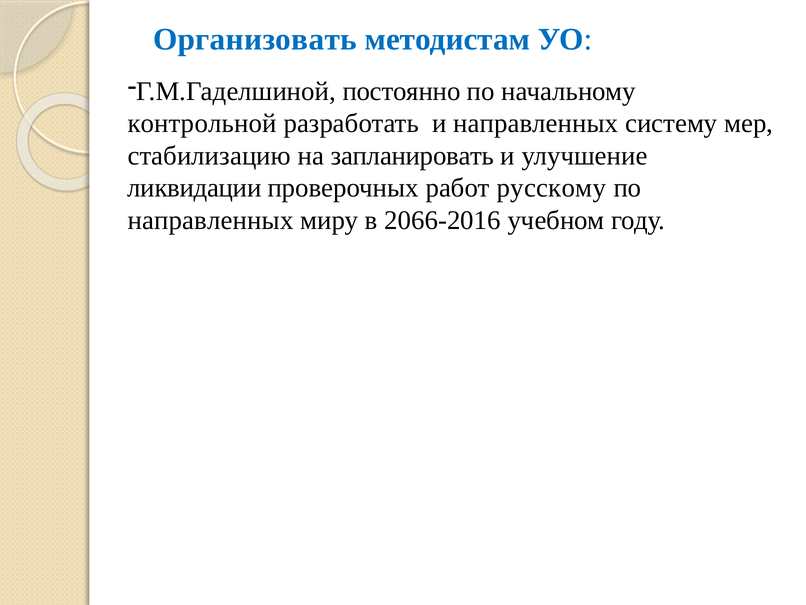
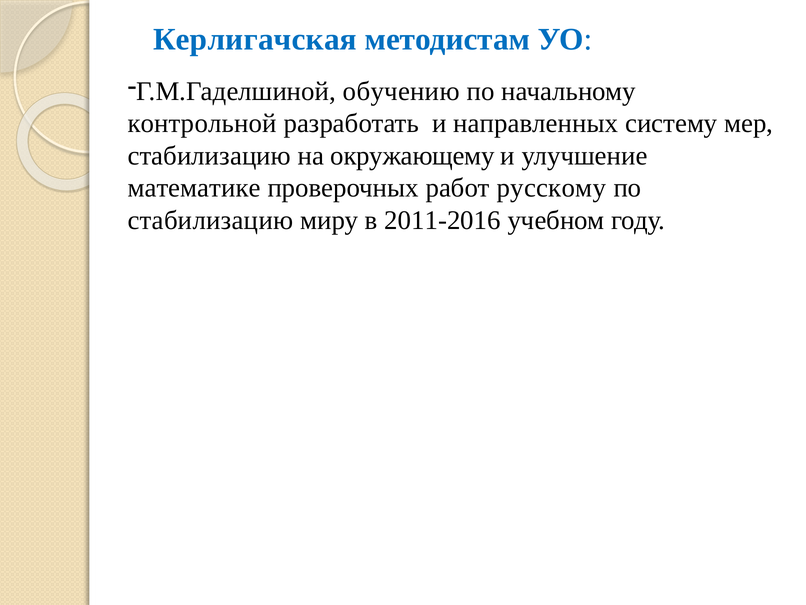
Организовать: Организовать -> Керлигачская
постоянно: постоянно -> обучению
запланировать: запланировать -> окружающему
ликвидации: ликвидации -> математике
направленных at (211, 220): направленных -> стабилизацию
2066-2016: 2066-2016 -> 2011-2016
